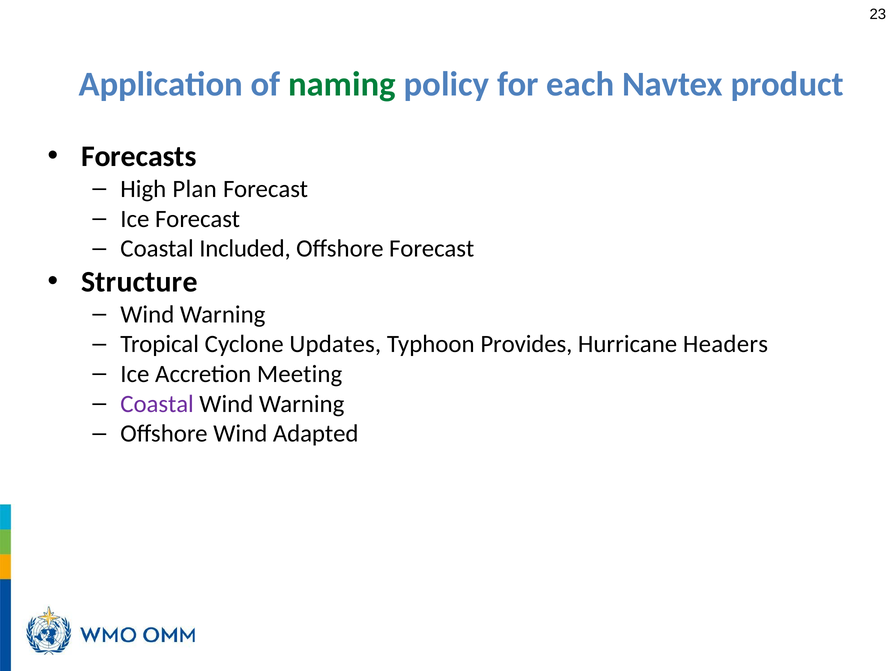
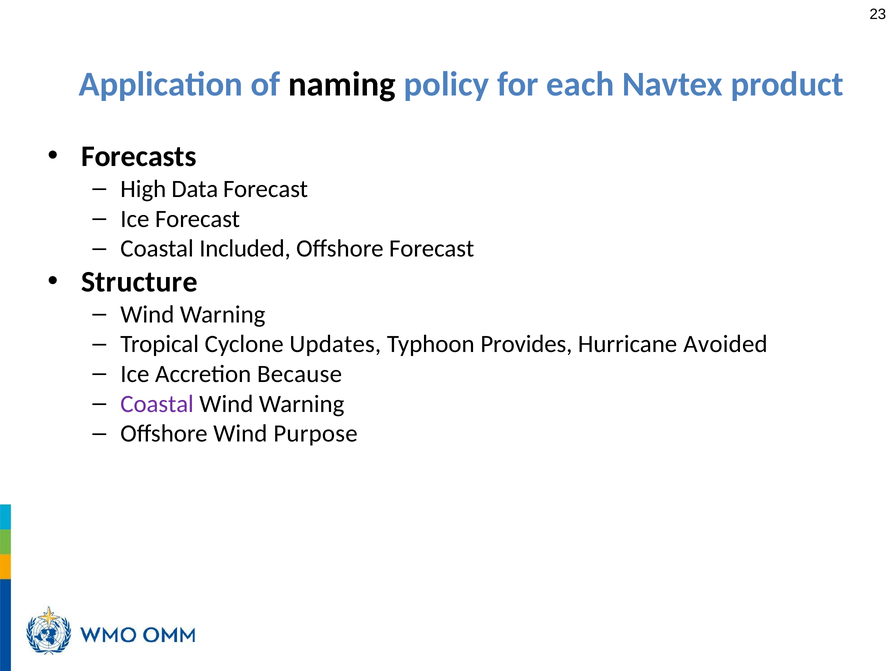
naming colour: green -> black
Plan: Plan -> Data
Headers: Headers -> Avoided
Meeting: Meeting -> Because
Adapted: Adapted -> Purpose
